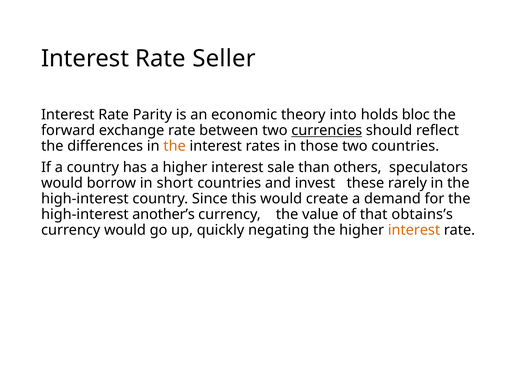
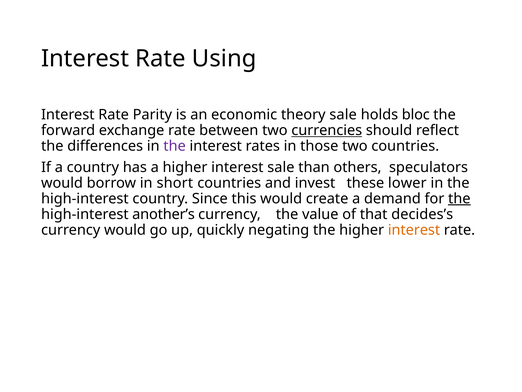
Seller: Seller -> Using
theory into: into -> sale
the at (175, 146) colour: orange -> purple
rarely: rarely -> lower
the at (459, 198) underline: none -> present
obtains’s: obtains’s -> decides’s
